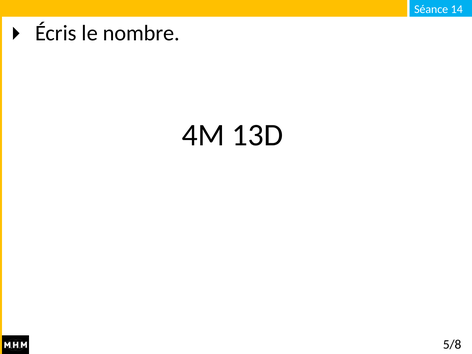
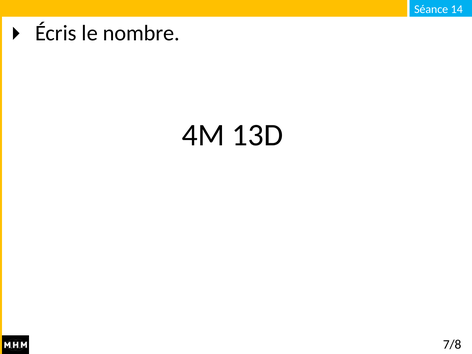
5/8: 5/8 -> 7/8
